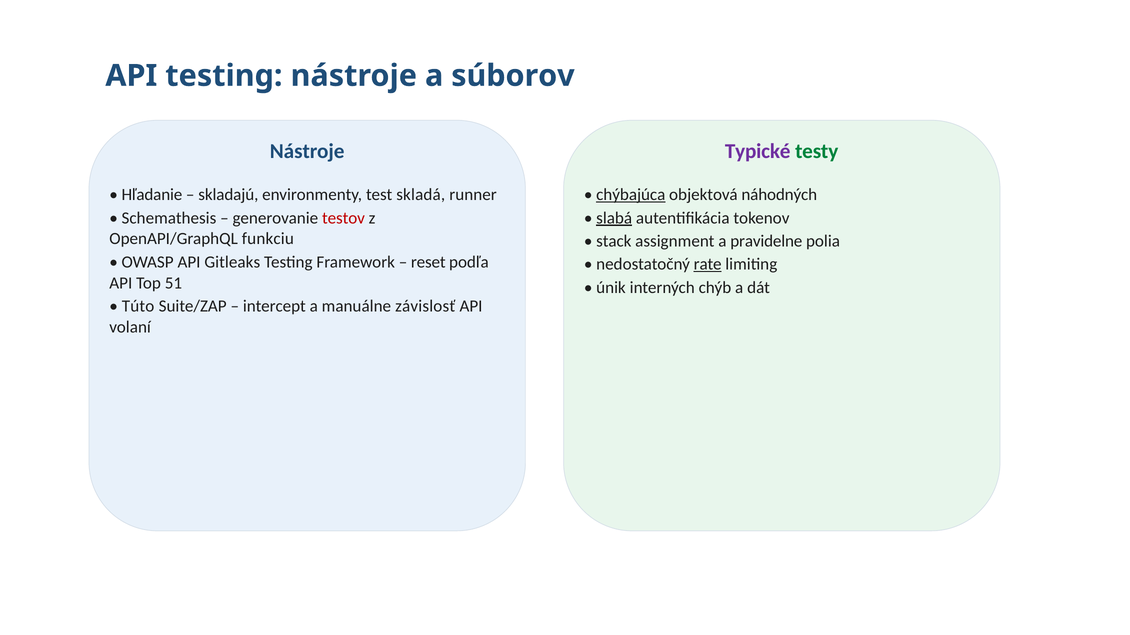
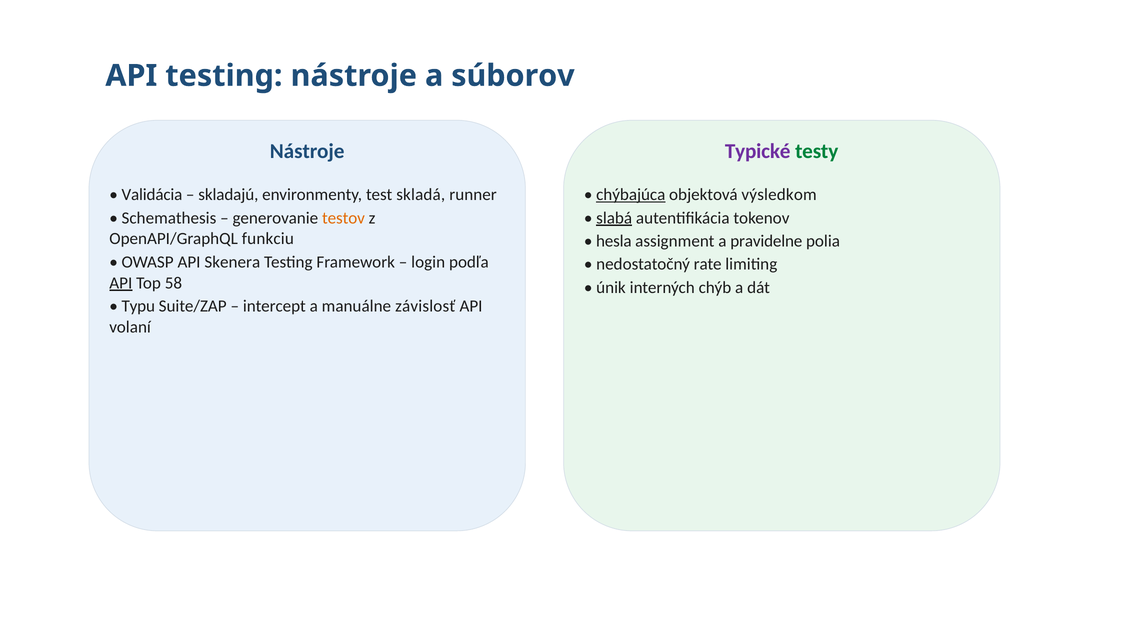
Hľadanie: Hľadanie -> Validácia
náhodných: náhodných -> výsledkom
testov colour: red -> orange
stack: stack -> hesla
Gitleaks: Gitleaks -> Skenera
reset: reset -> login
rate underline: present -> none
API at (121, 283) underline: none -> present
51: 51 -> 58
Túto: Túto -> Typu
